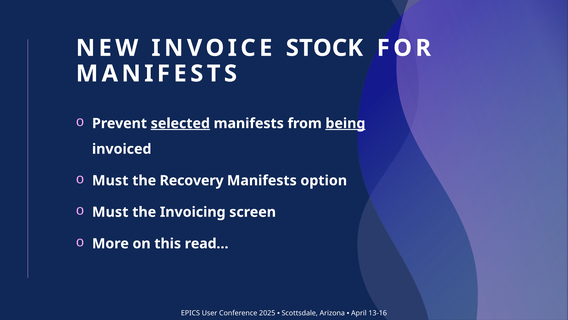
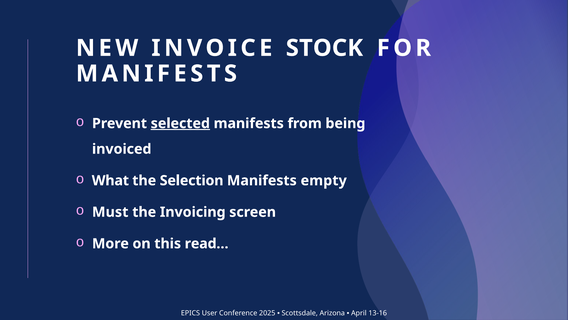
being underline: present -> none
Must at (110, 180): Must -> What
Recovery: Recovery -> Selection
option: option -> empty
